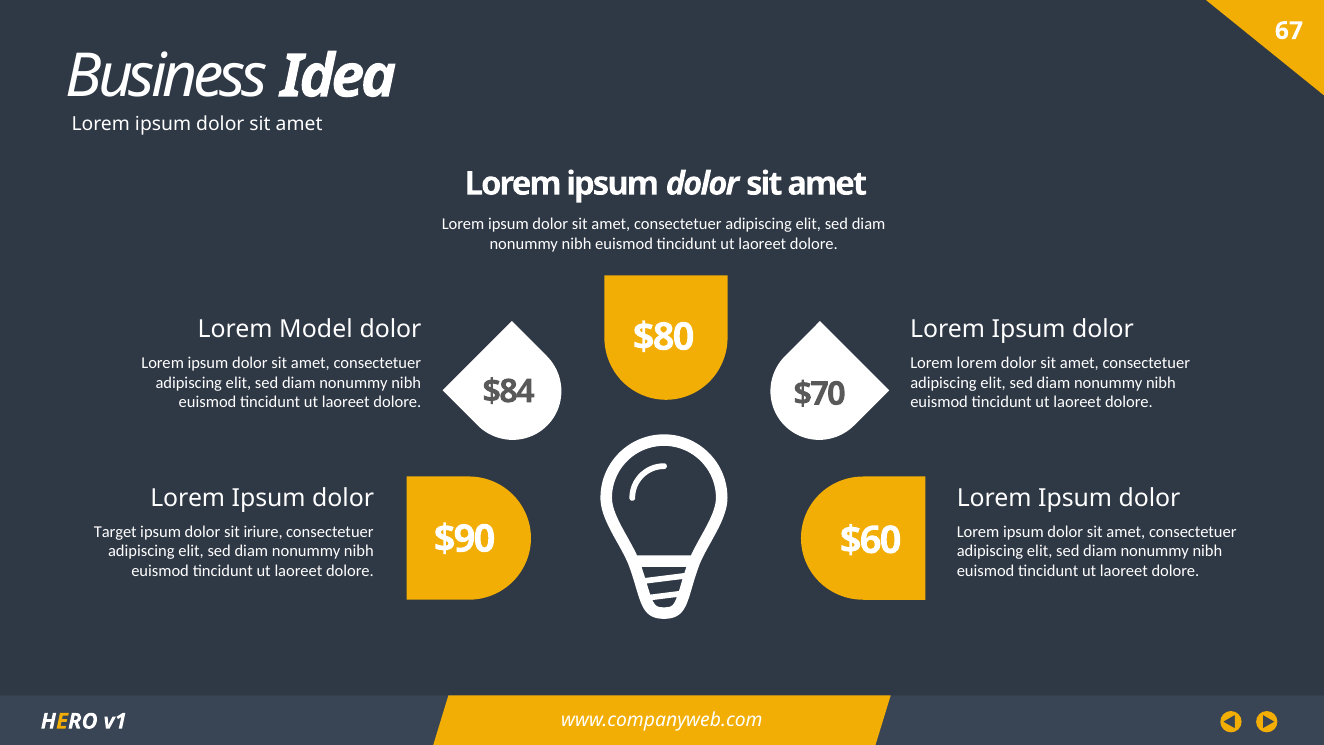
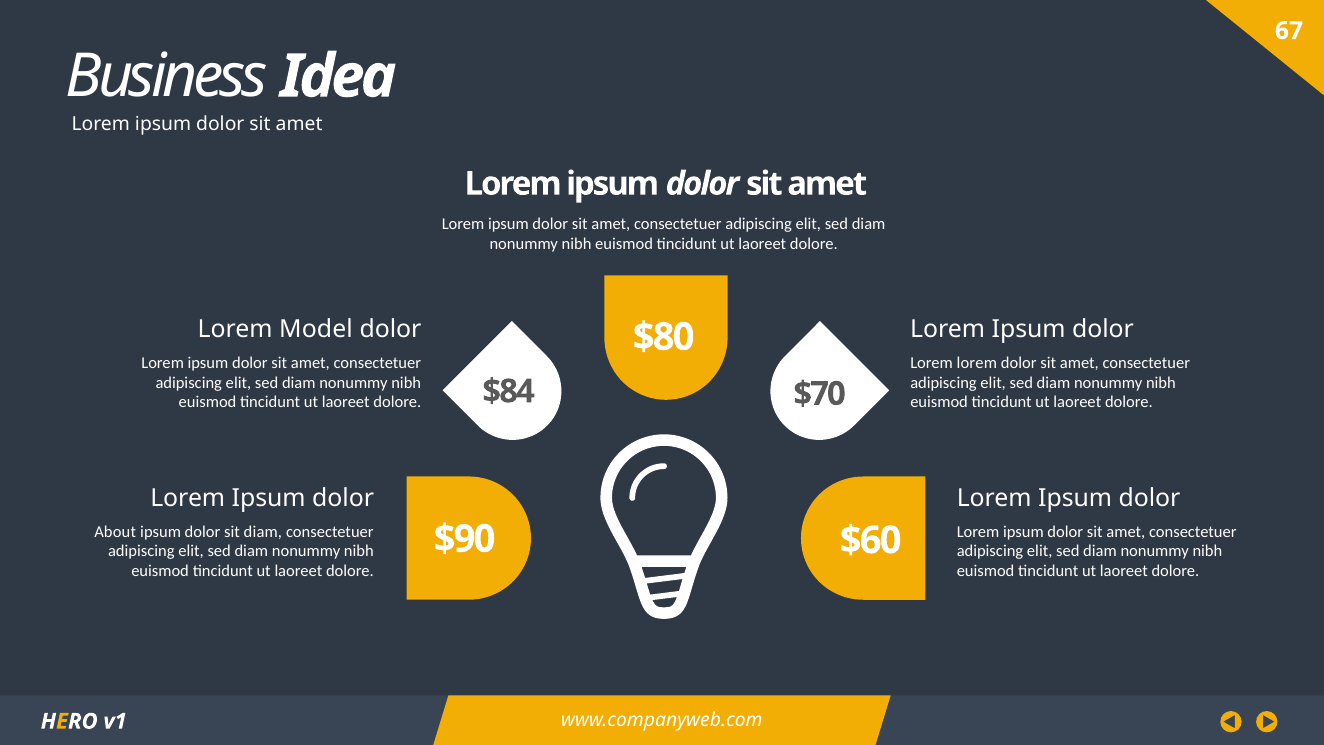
Target: Target -> About
sit iriure: iriure -> diam
